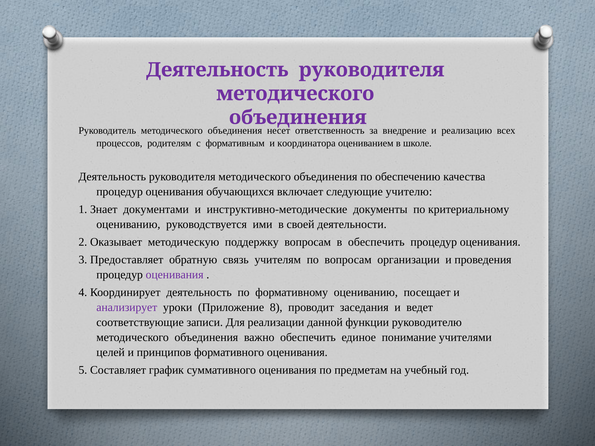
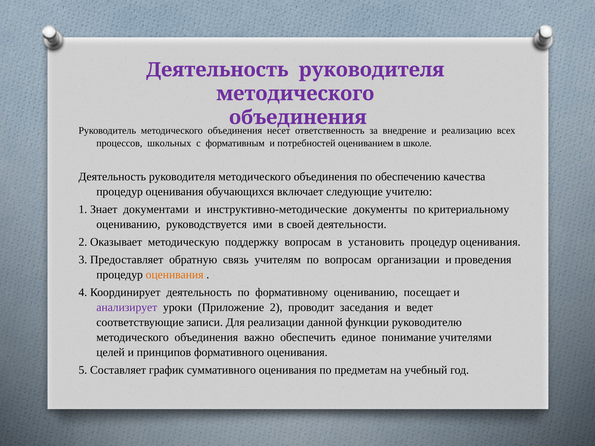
родителям: родителям -> школьных
координатора: координатора -> потребностей
в обеспечить: обеспечить -> установить
оценивания at (175, 275) colour: purple -> orange
Приложение 8: 8 -> 2
